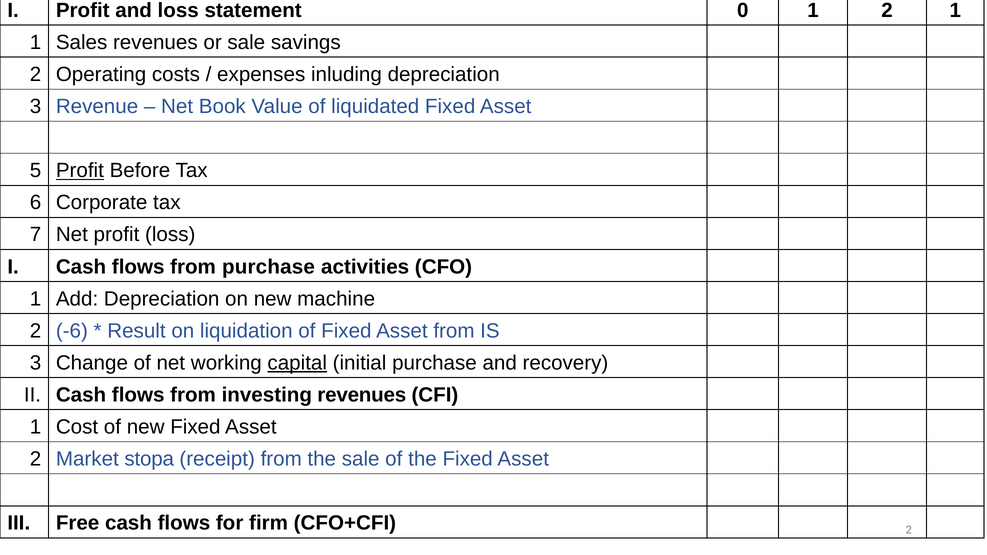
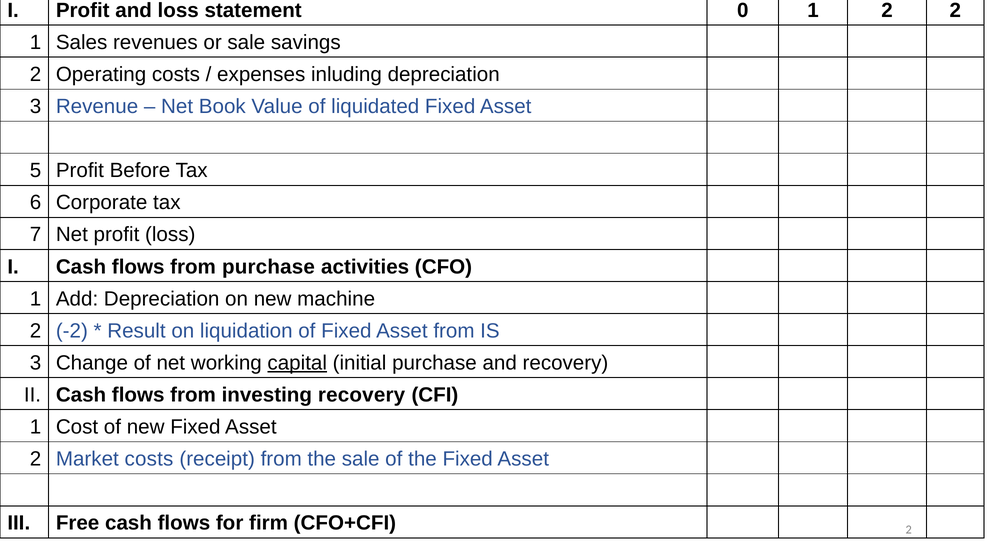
2 1: 1 -> 2
Profit at (80, 171) underline: present -> none
-6: -6 -> -2
investing revenues: revenues -> recovery
Market stopa: stopa -> costs
